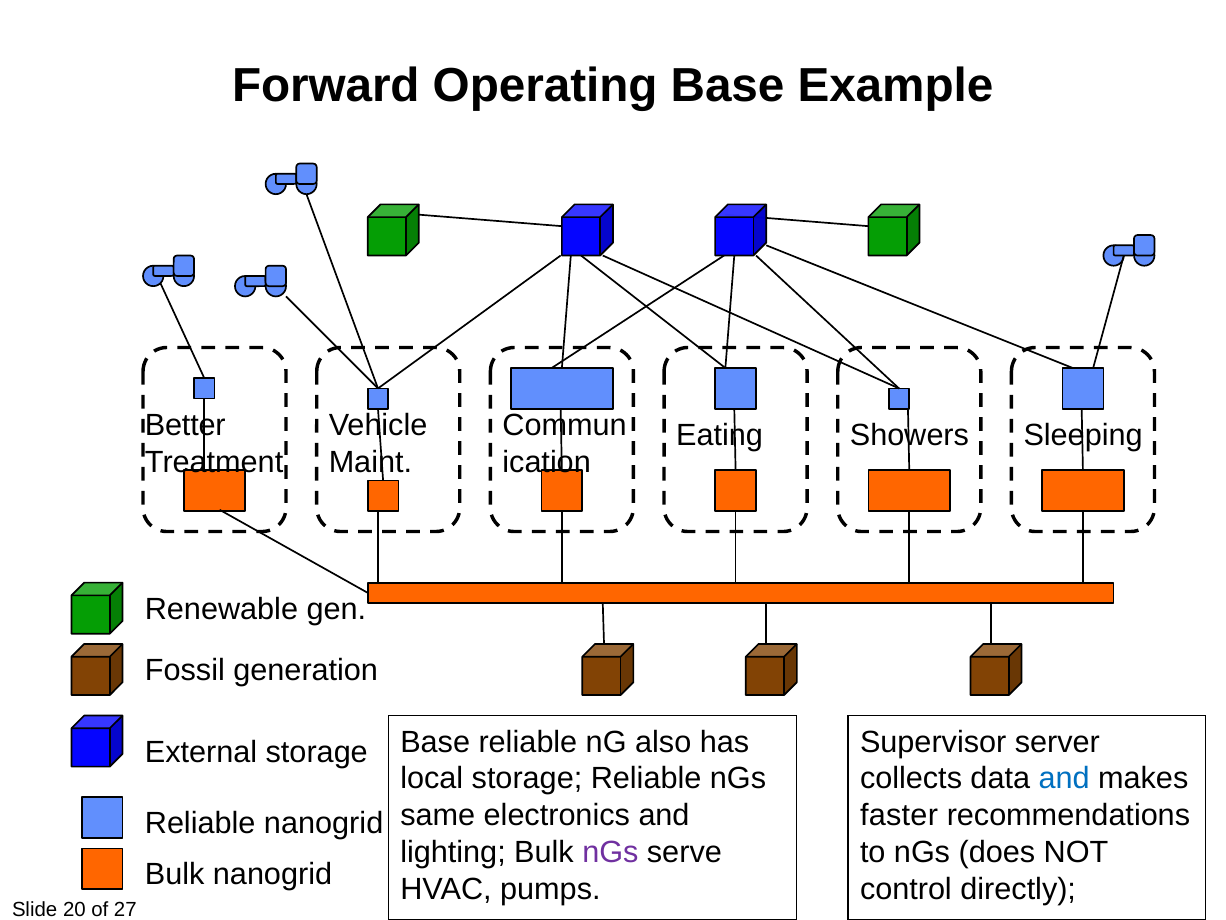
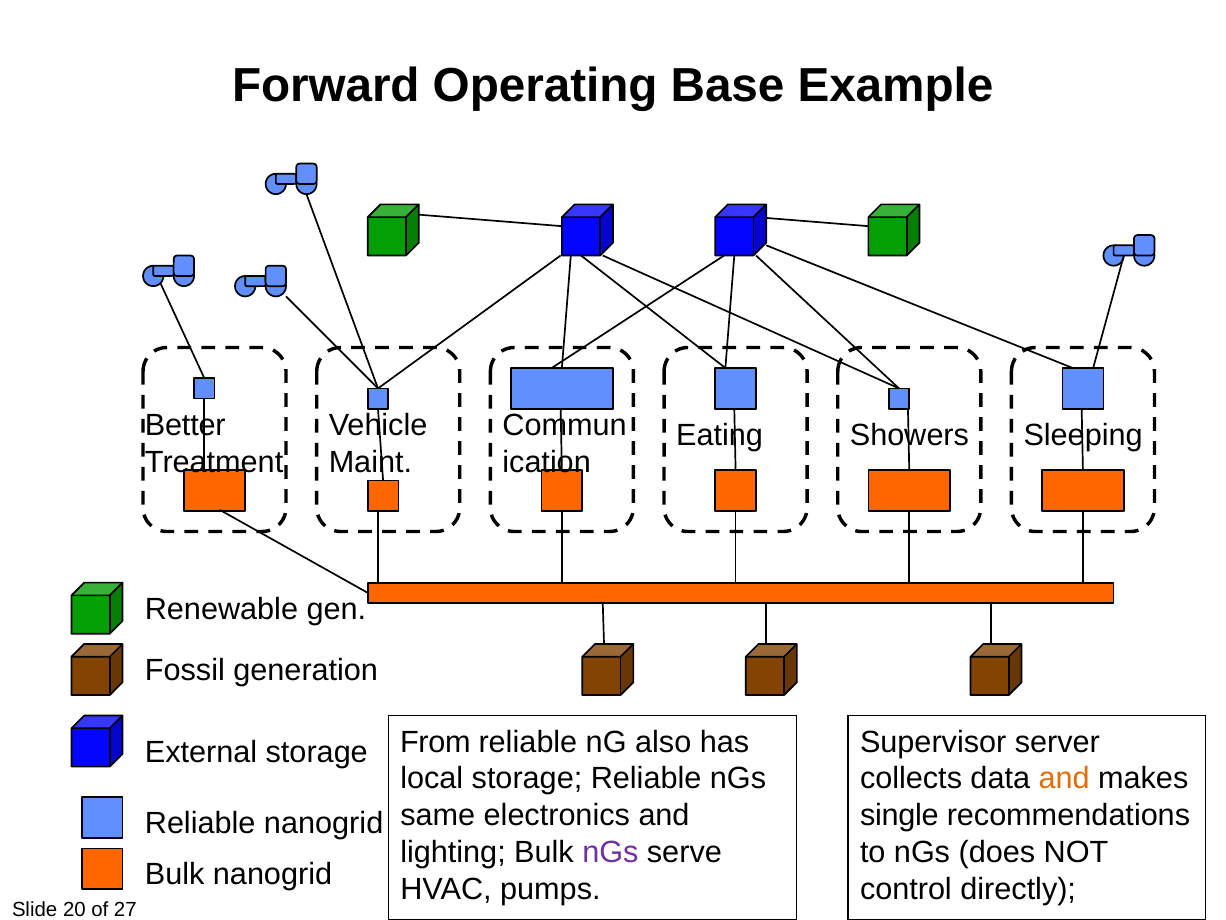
storage Base: Base -> From
and at (1064, 778) colour: blue -> orange
faster: faster -> single
